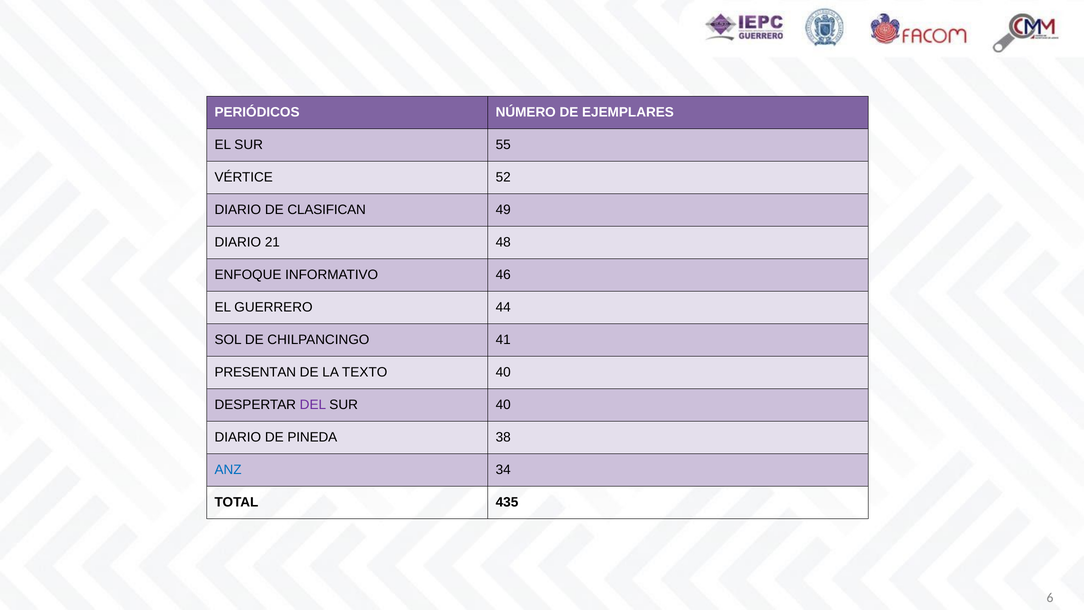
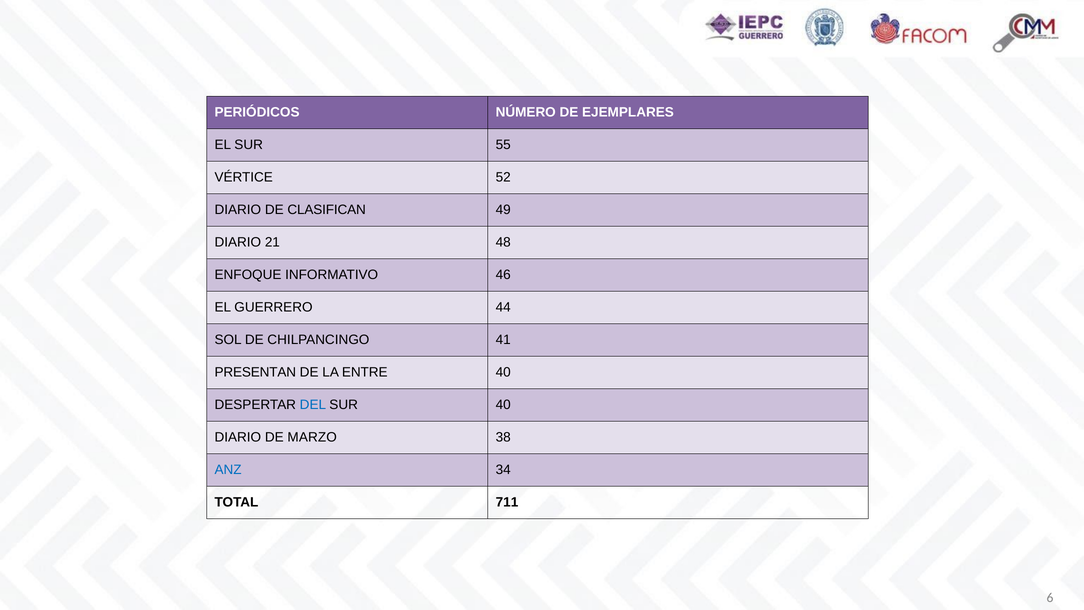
TEXTO: TEXTO -> ENTRE
DEL colour: purple -> blue
PINEDA: PINEDA -> MARZO
435: 435 -> 711
